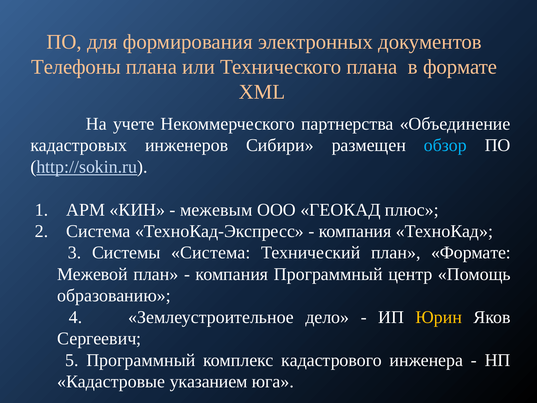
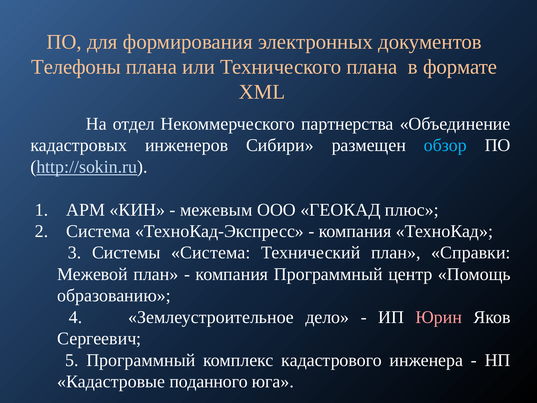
учете: учете -> отдел
план Формате: Формате -> Справки
Юрин colour: yellow -> pink
указанием: указанием -> поданного
